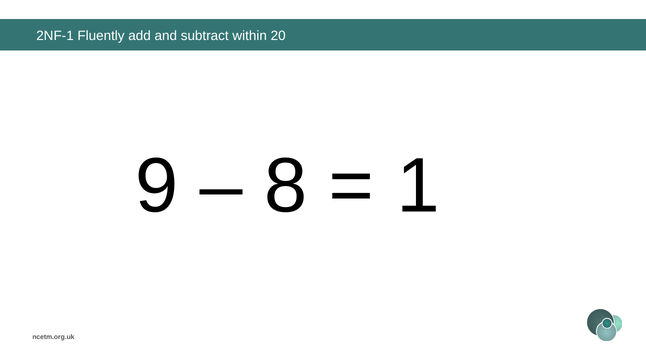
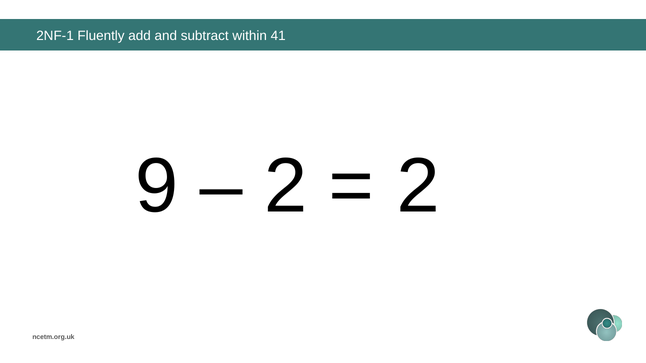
20: 20 -> 41
8 at (286, 186): 8 -> 2
1 at (418, 186): 1 -> 2
